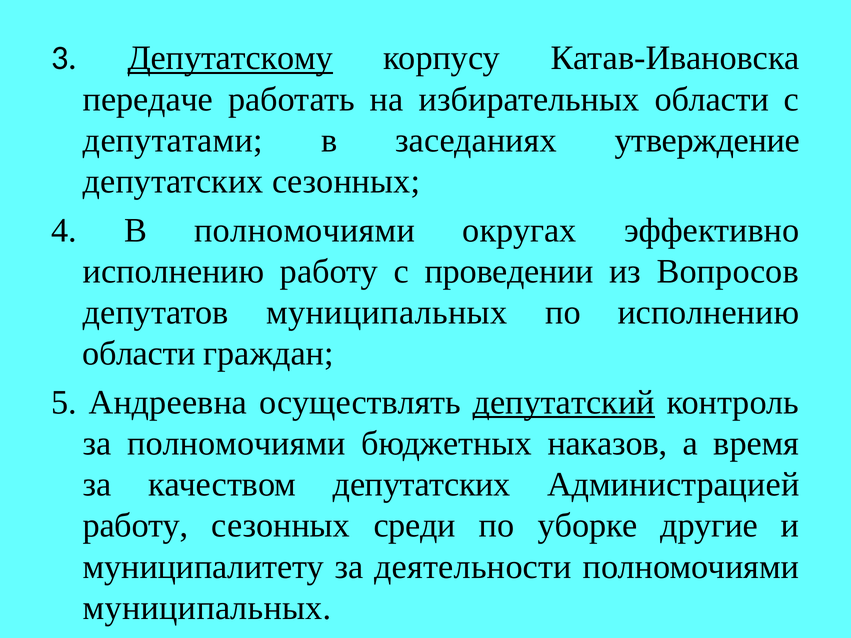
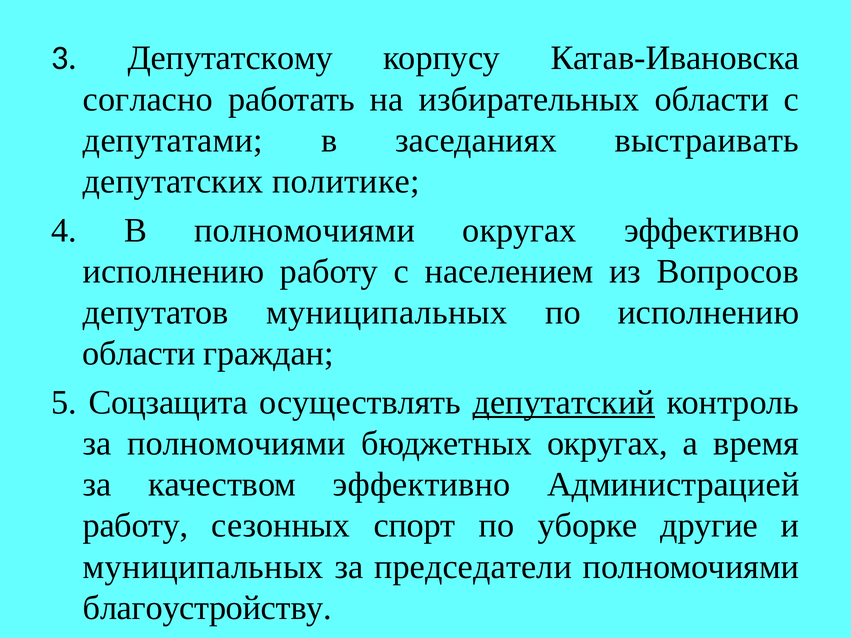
Депутатскому underline: present -> none
передаче: передаче -> согласно
утверждение: утверждение -> выстраивать
депутатских сезонных: сезонных -> политике
проведении: проведении -> населением
Андреевна: Андреевна -> Соцзащита
бюджетных наказов: наказов -> округах
качеством депутатских: депутатских -> эффективно
среди: среди -> спорт
муниципалитету at (203, 567): муниципалитету -> муниципальных
деятельности: деятельности -> председатели
муниципальных at (207, 608): муниципальных -> благоустройству
